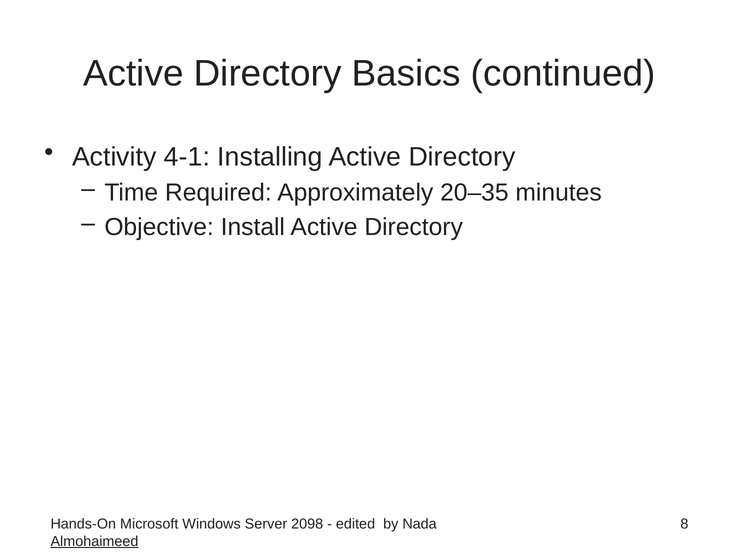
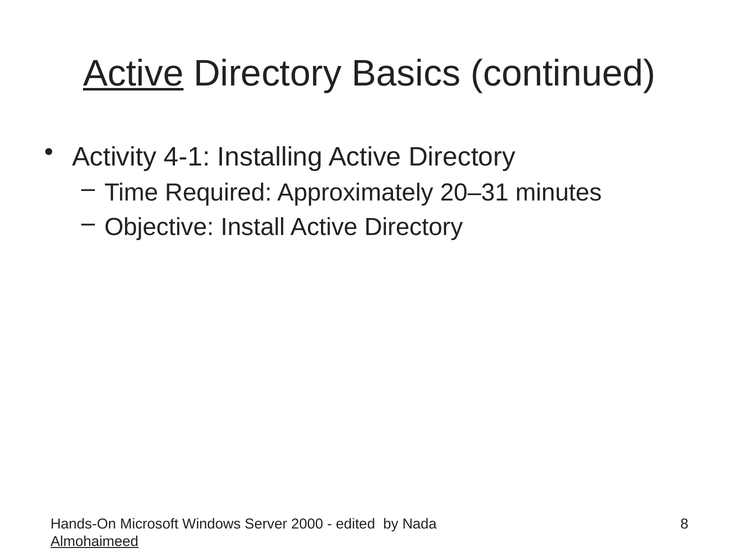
Active at (133, 73) underline: none -> present
20–35: 20–35 -> 20–31
2098: 2098 -> 2000
